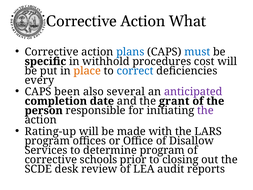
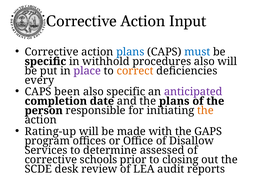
What: What -> Input
procedures cost: cost -> also
place colour: orange -> purple
correct colour: blue -> orange
also several: several -> specific
the grant: grant -> plans
the at (205, 110) colour: purple -> orange
LARS: LARS -> GAPS
determine program: program -> assessed
